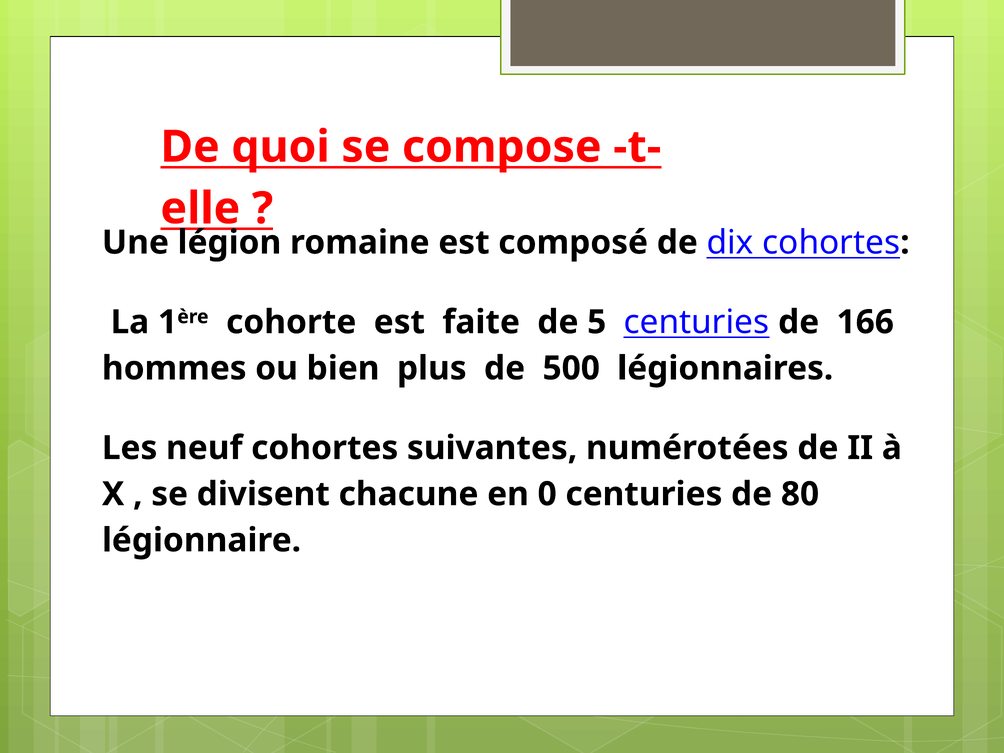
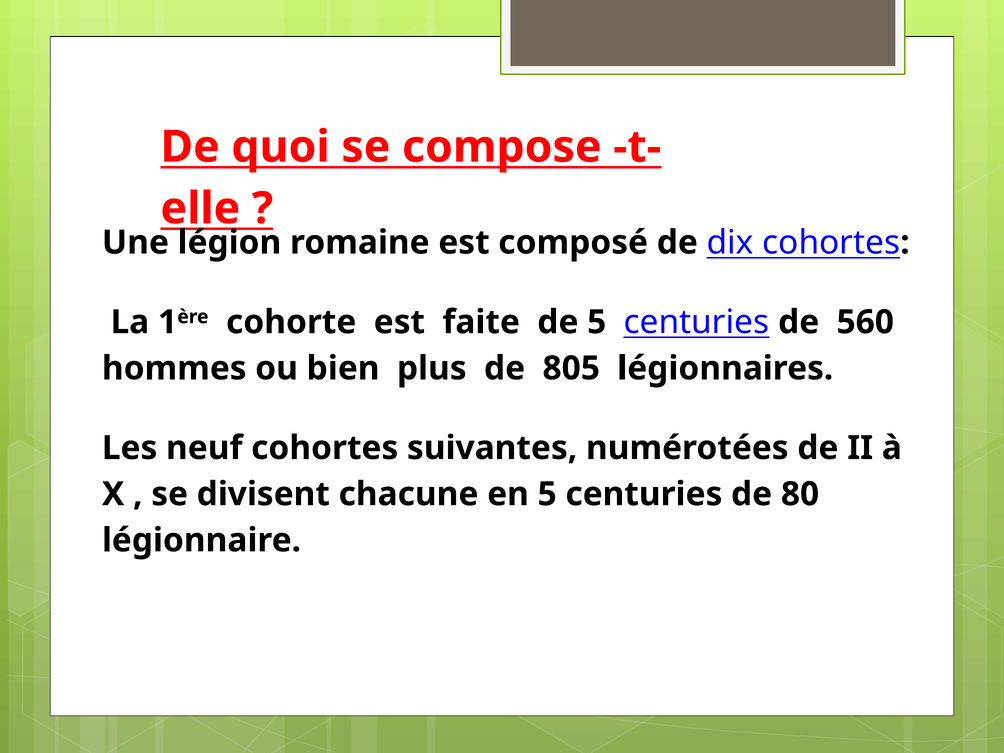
166: 166 -> 560
500: 500 -> 805
en 0: 0 -> 5
